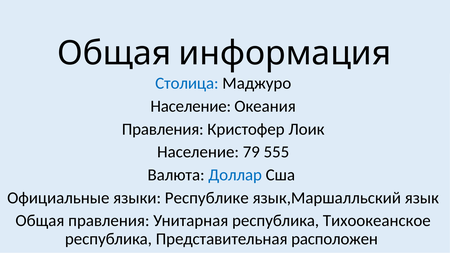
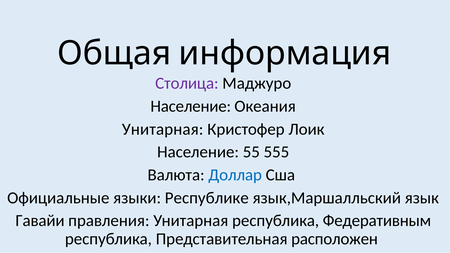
Столица colour: blue -> purple
Правления at (163, 129): Правления -> Унитарная
79: 79 -> 55
Общая at (40, 221): Общая -> Гавайи
Тихоокеанское: Тихоокеанское -> Федеративным
